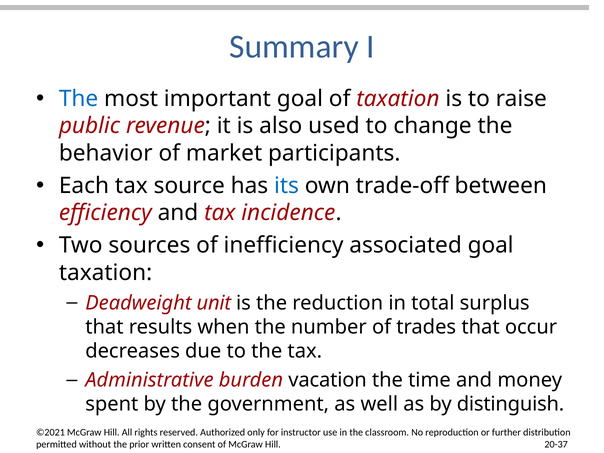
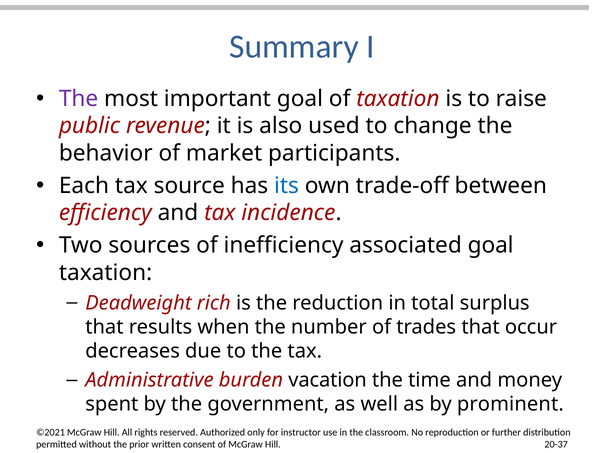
The at (79, 99) colour: blue -> purple
unit: unit -> rich
distinguish: distinguish -> prominent
